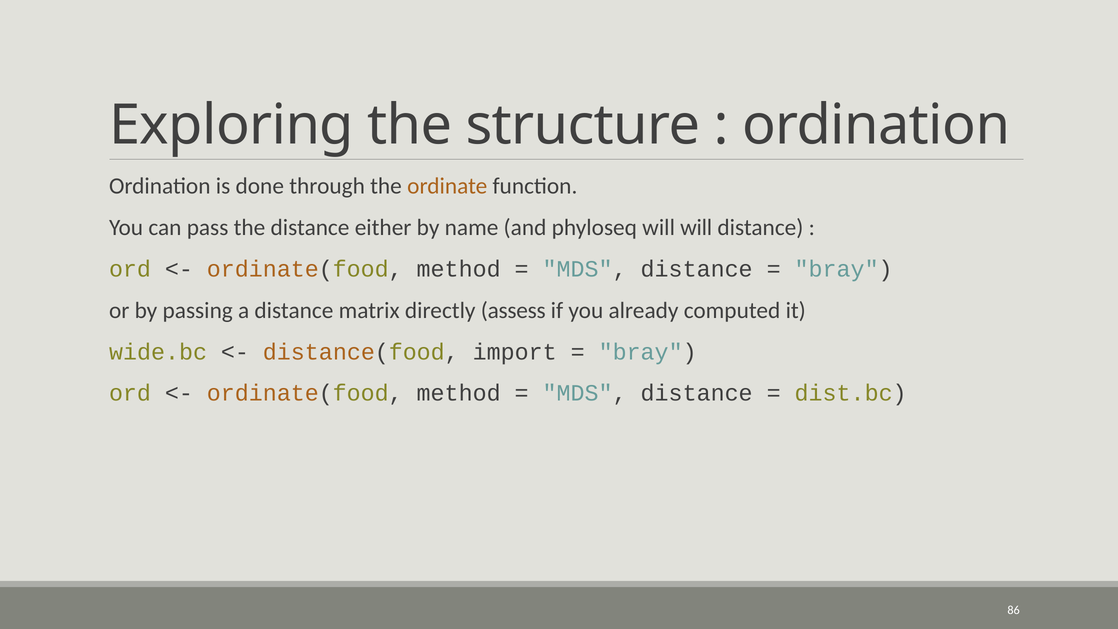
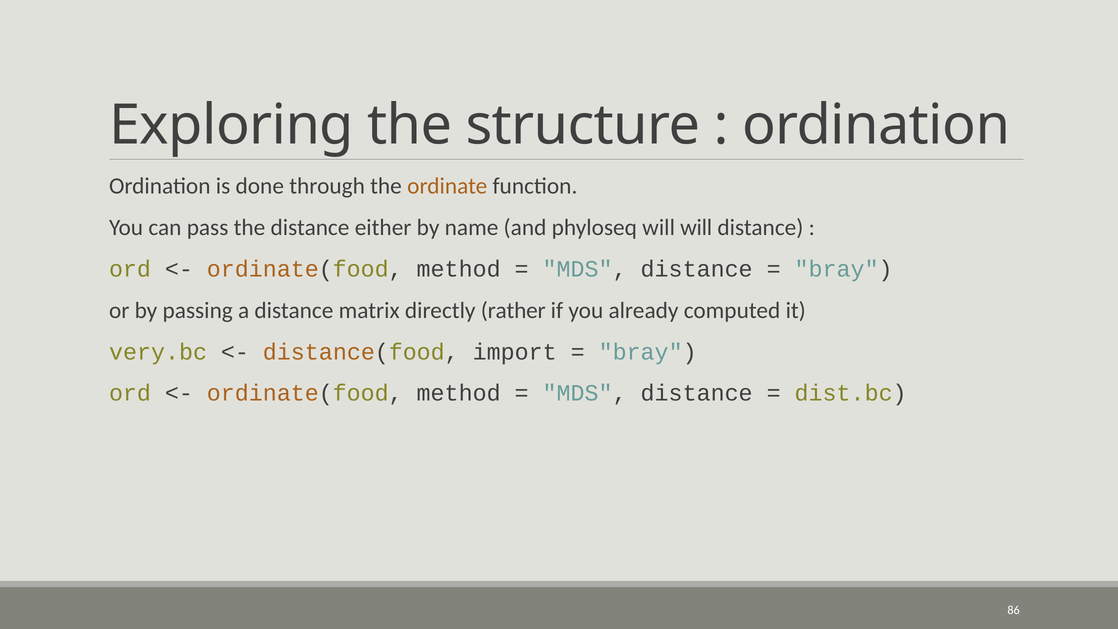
assess: assess -> rather
wide.bc: wide.bc -> very.bc
